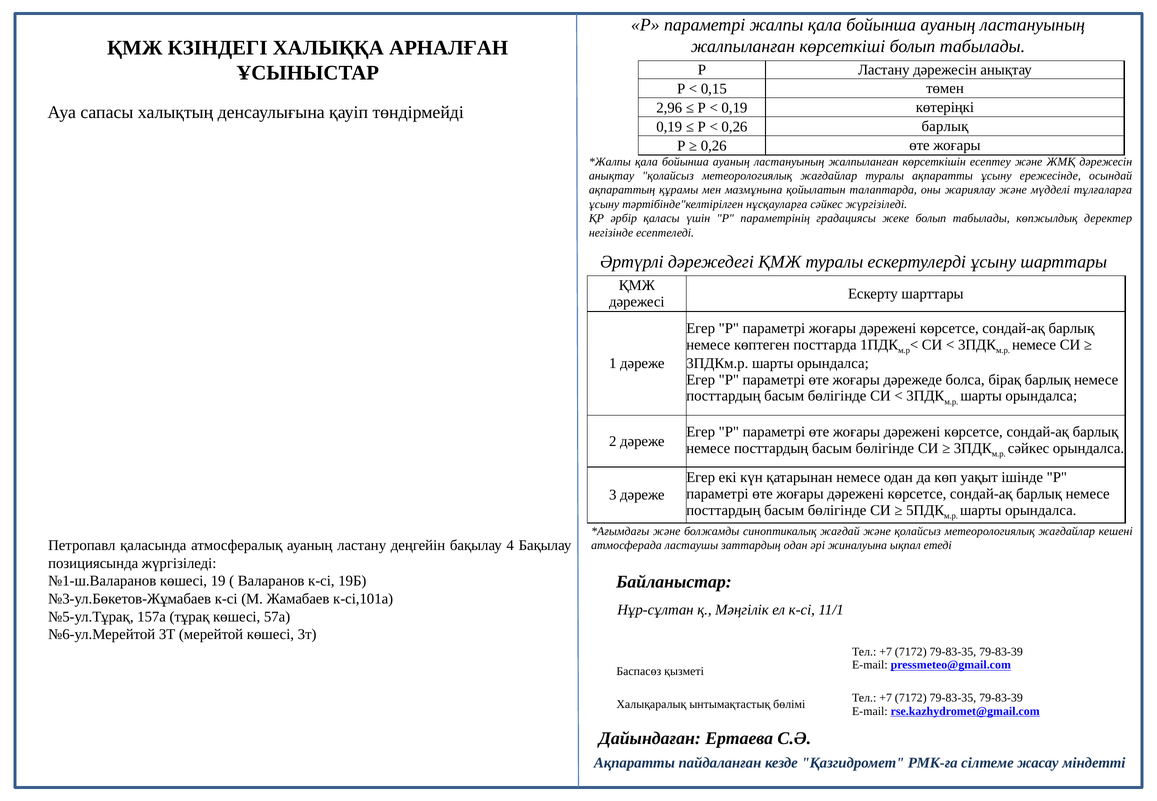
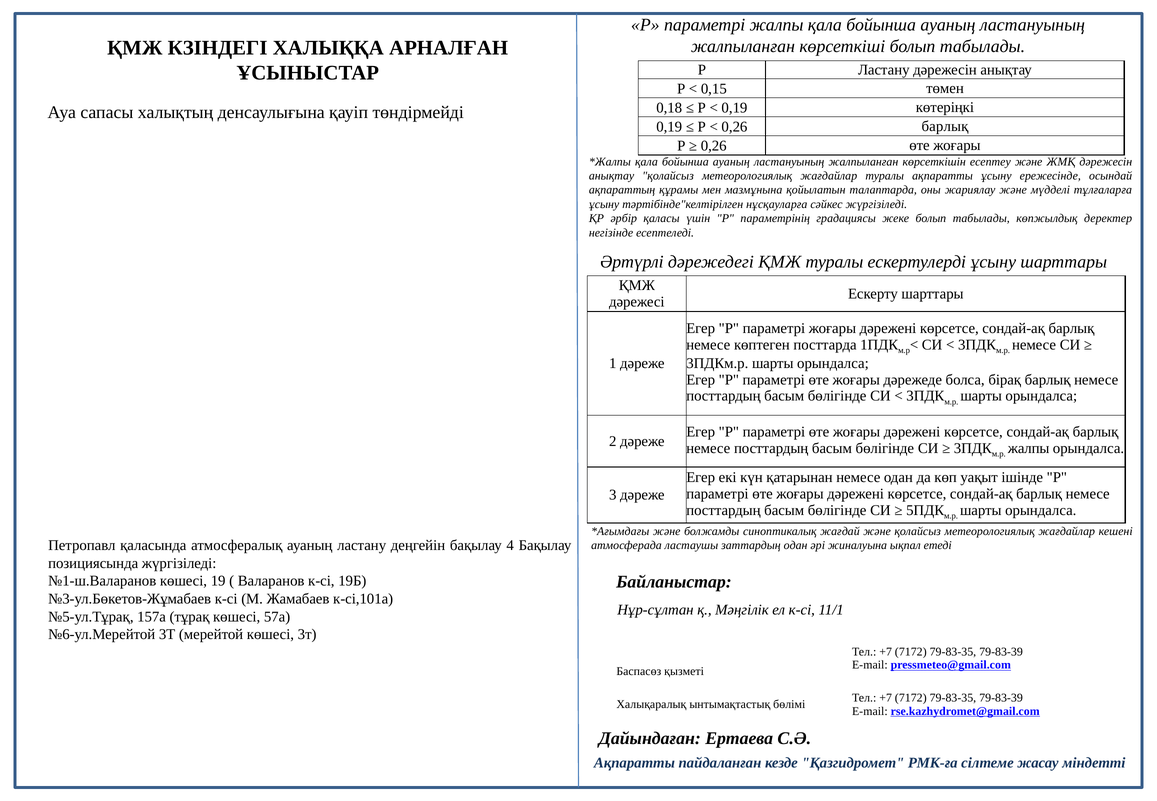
2,96: 2,96 -> 0,18
сәйкес at (1029, 448): сәйкес -> жалпы
